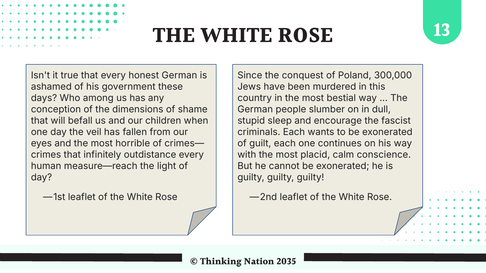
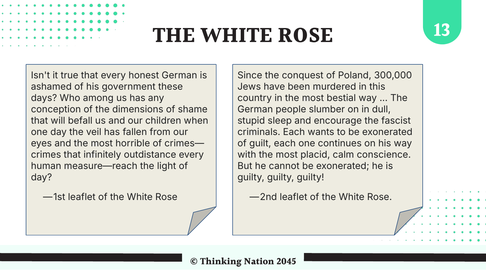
2035: 2035 -> 2045
